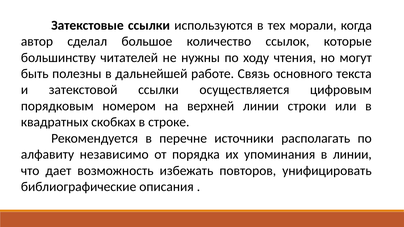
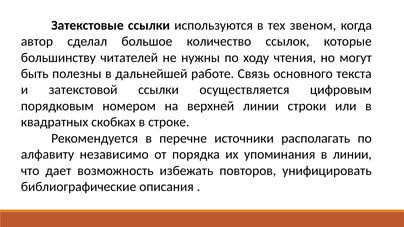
морали: морали -> звеном
